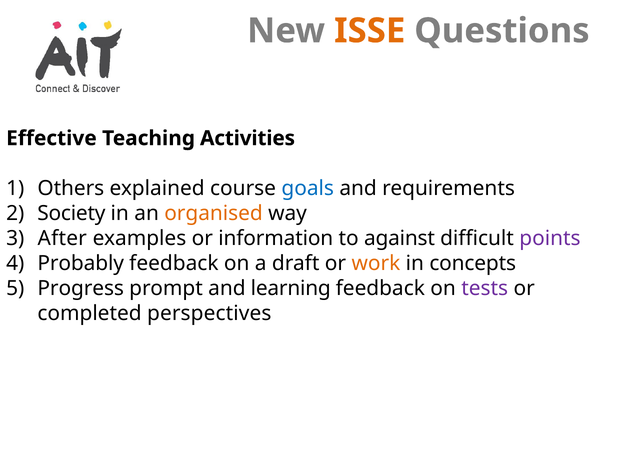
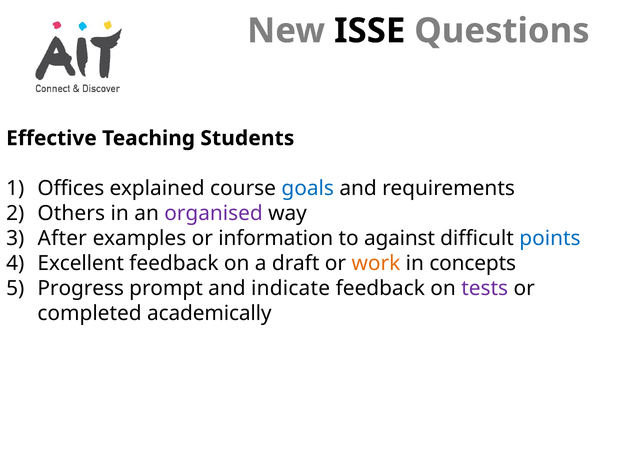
ISSE colour: orange -> black
Activities: Activities -> Students
Others: Others -> Offices
Society: Society -> Others
organised colour: orange -> purple
points colour: purple -> blue
Probably: Probably -> Excellent
learning: learning -> indicate
perspectives: perspectives -> academically
